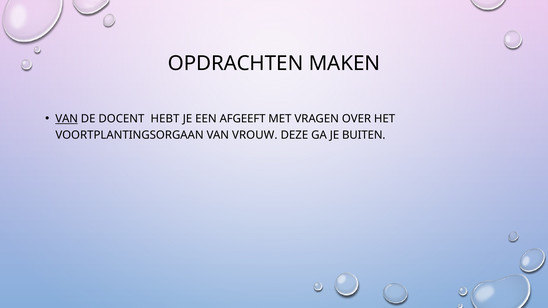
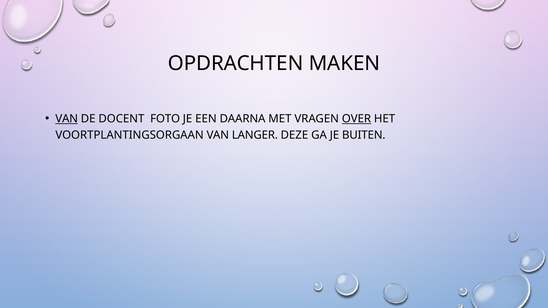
HEBT: HEBT -> FOTO
AFGEEFT: AFGEEFT -> DAARNA
OVER underline: none -> present
VROUW: VROUW -> LANGER
